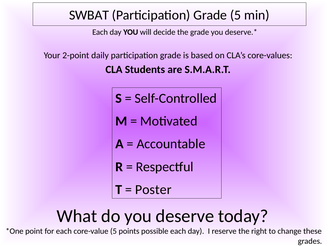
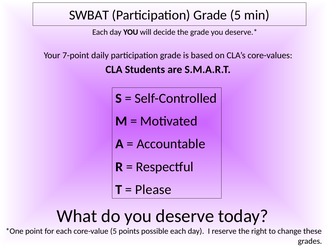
2-point: 2-point -> 7-point
Poster: Poster -> Please
